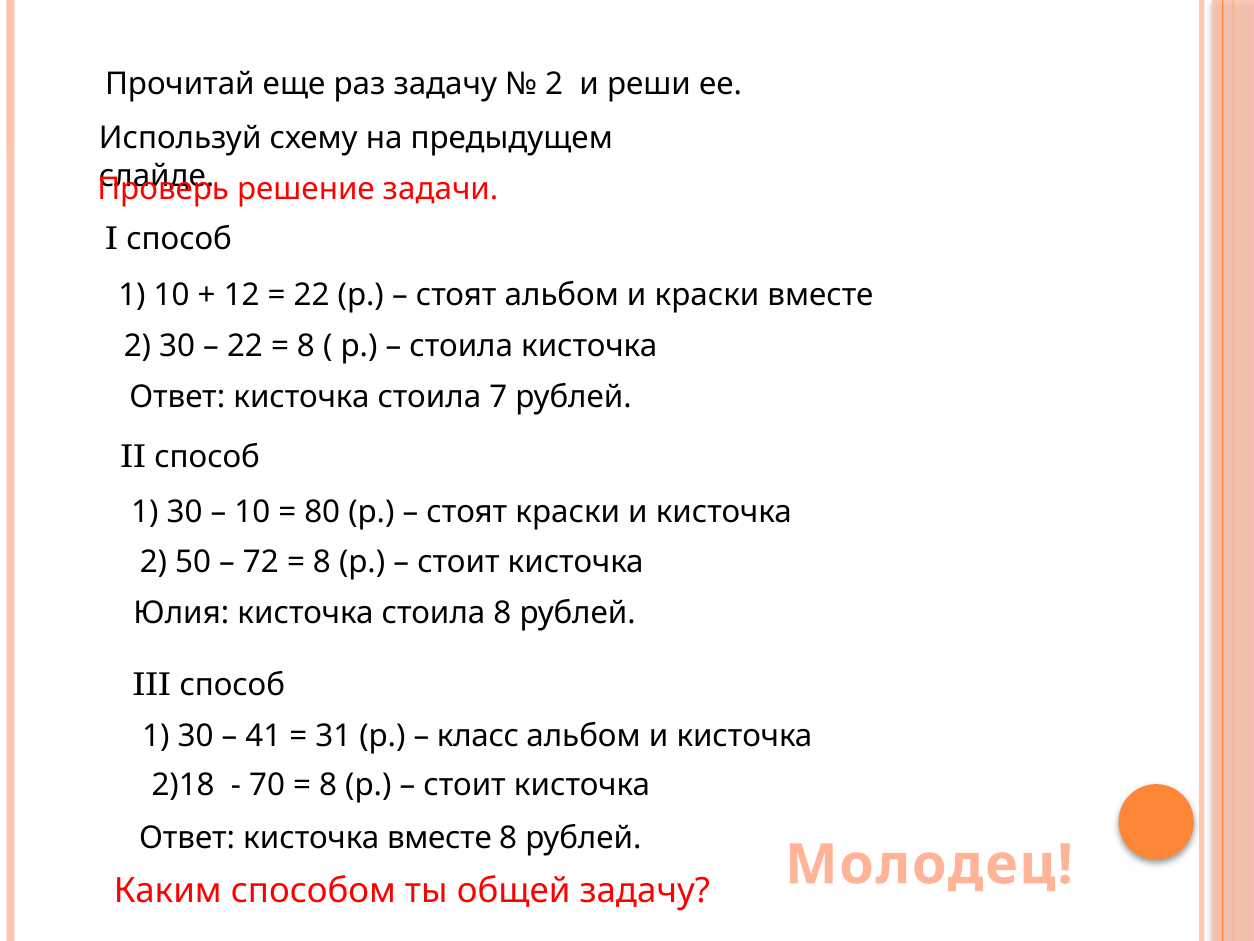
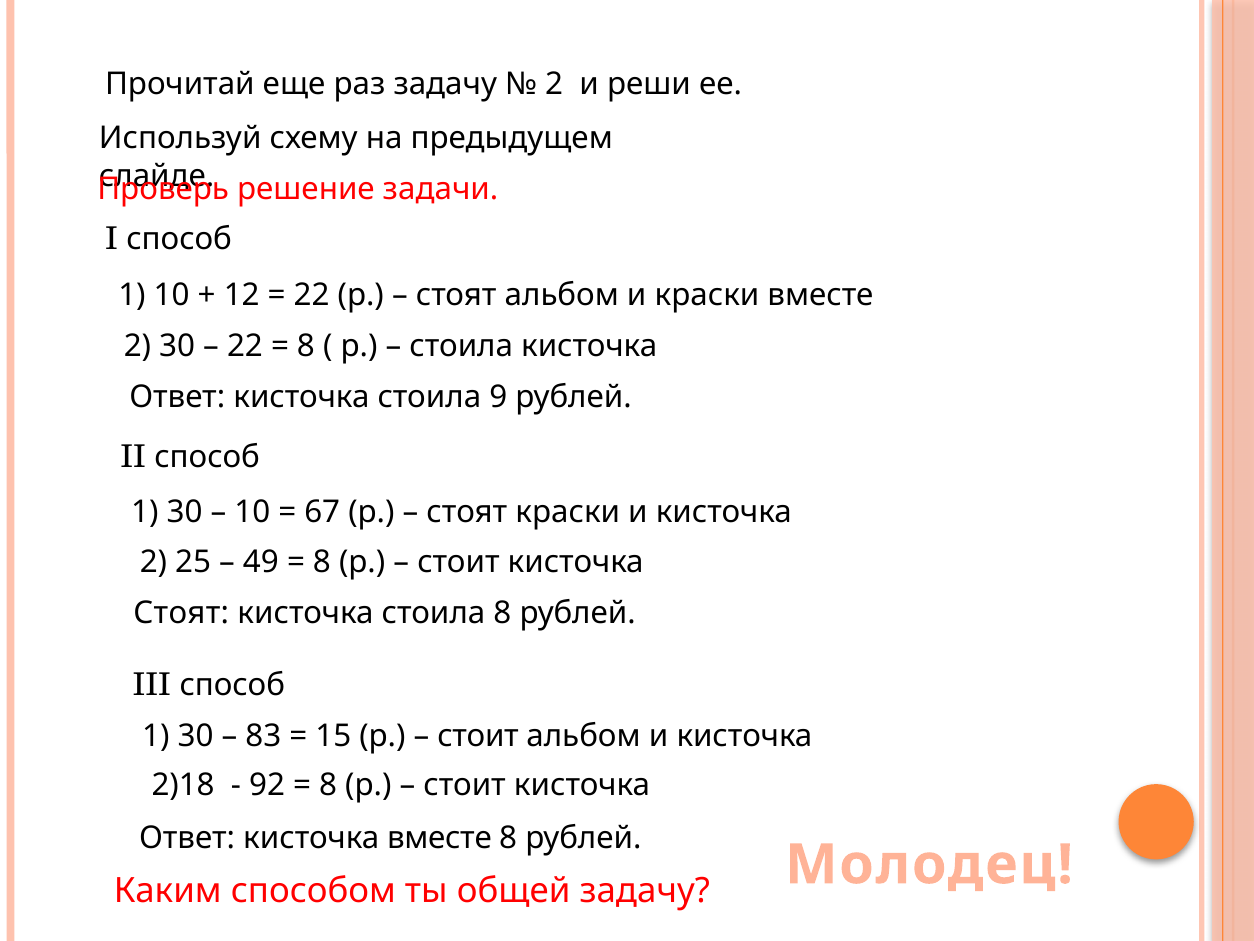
7: 7 -> 9
80: 80 -> 67
50: 50 -> 25
72: 72 -> 49
Юлия at (181, 613): Юлия -> Стоят
41: 41 -> 83
31: 31 -> 15
класс at (478, 736): класс -> стоит
70: 70 -> 92
